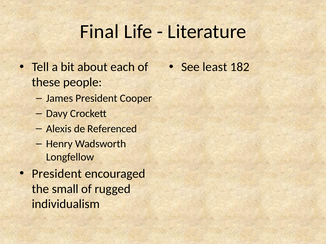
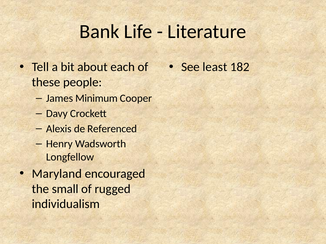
Final: Final -> Bank
James President: President -> Minimum
President at (57, 174): President -> Maryland
